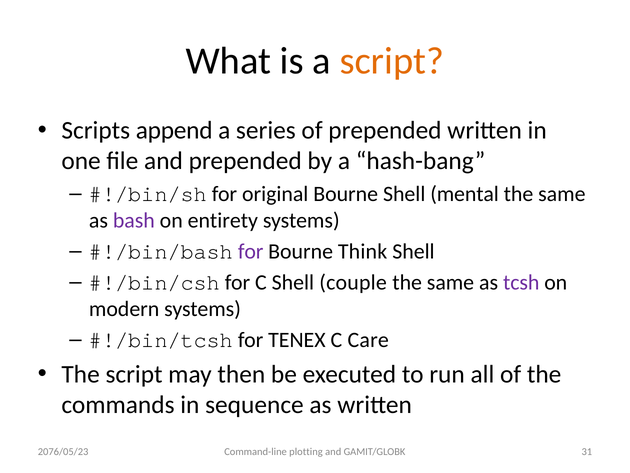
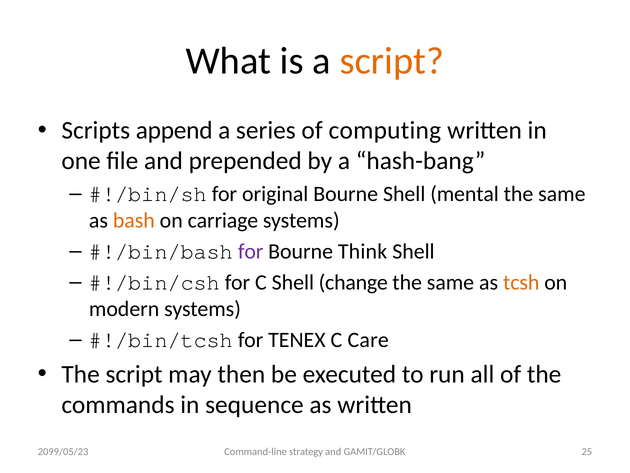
of prepended: prepended -> computing
bash colour: purple -> orange
entirety: entirety -> carriage
couple: couple -> change
tcsh colour: purple -> orange
plotting: plotting -> strategy
31: 31 -> 25
2076/05/23: 2076/05/23 -> 2099/05/23
